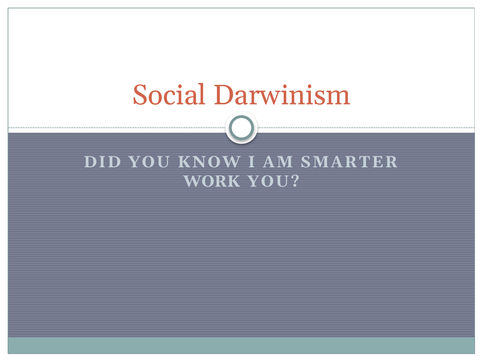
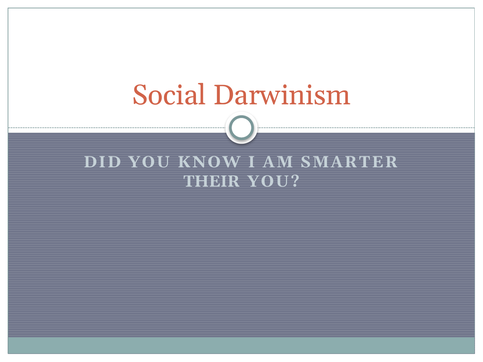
WORK: WORK -> THEIR
